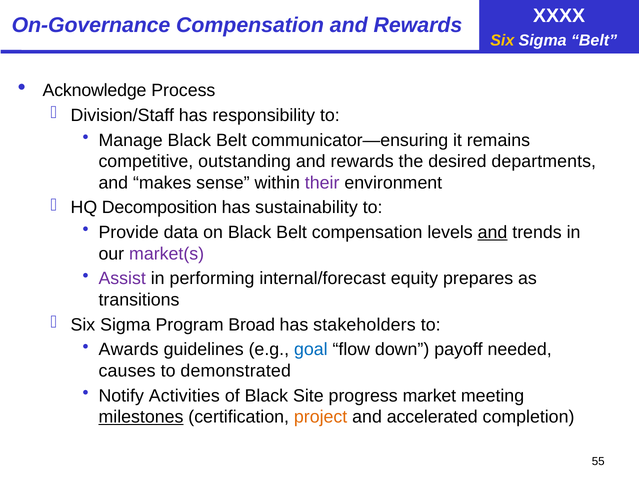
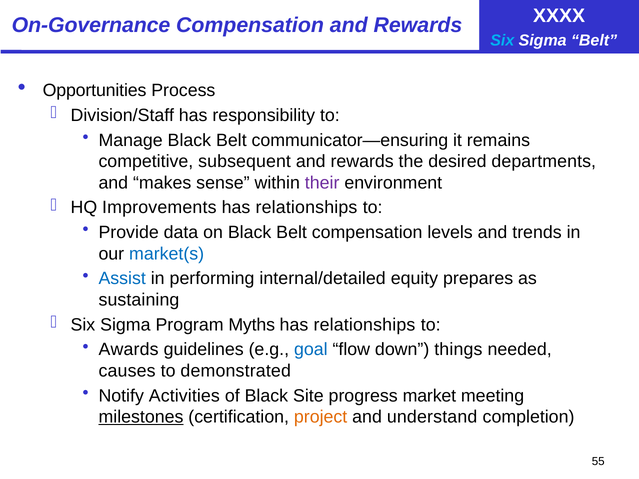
Six at (502, 41) colour: yellow -> light blue
Acknowledge: Acknowledge -> Opportunities
outstanding: outstanding -> subsequent
Decomposition: Decomposition -> Improvements
sustainability at (307, 208): sustainability -> relationships
and at (493, 233) underline: present -> none
market(s colour: purple -> blue
Assist colour: purple -> blue
internal/forecast: internal/forecast -> internal/detailed
transitions: transitions -> sustaining
Broad: Broad -> Myths
stakeholders at (364, 325): stakeholders -> relationships
payoff: payoff -> things
accelerated: accelerated -> understand
